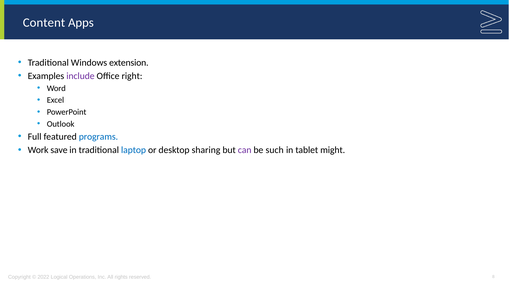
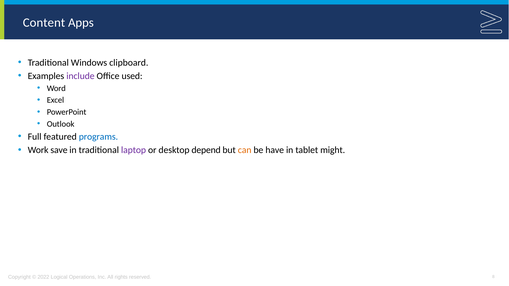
extension: extension -> clipboard
right: right -> used
laptop colour: blue -> purple
sharing: sharing -> depend
can colour: purple -> orange
such: such -> have
